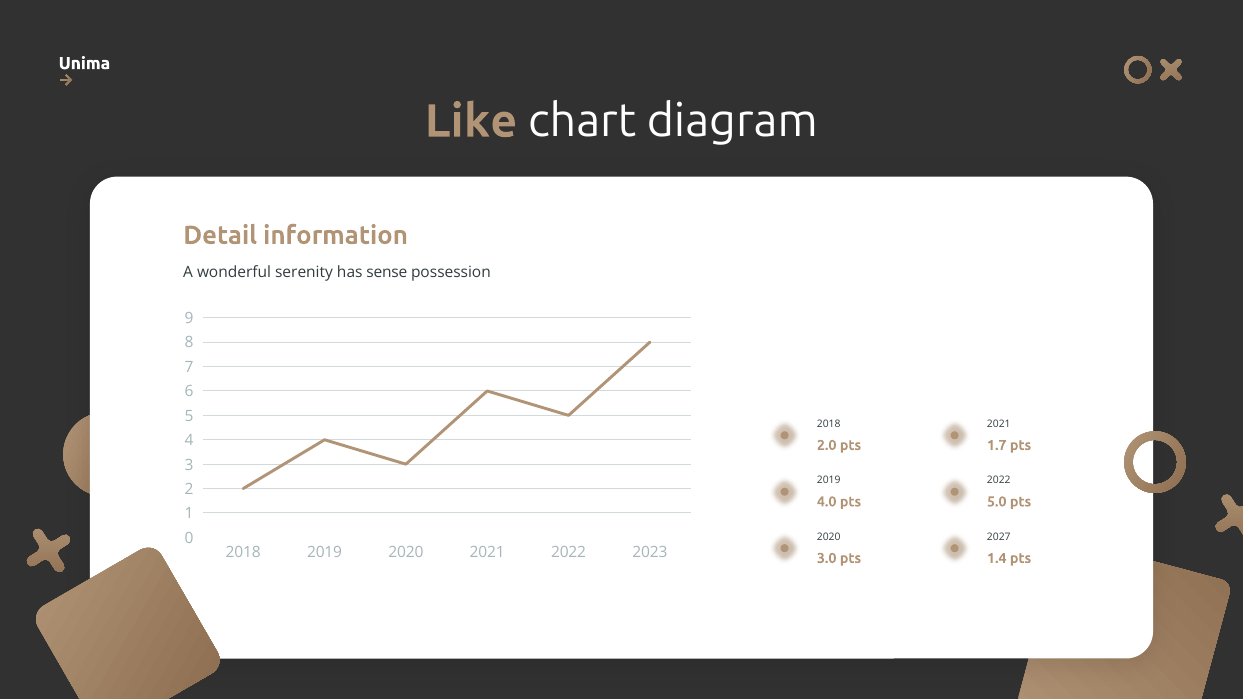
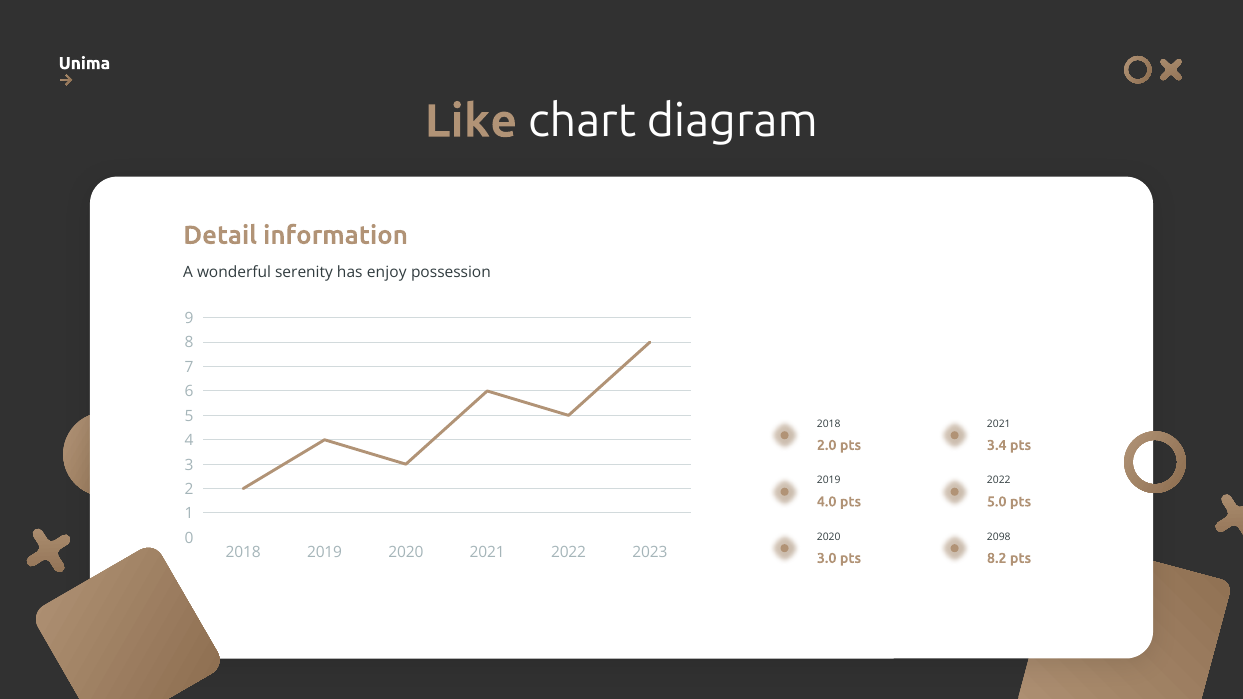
sense: sense -> enjoy
1.7: 1.7 -> 3.4
2027: 2027 -> 2098
1.4: 1.4 -> 8.2
